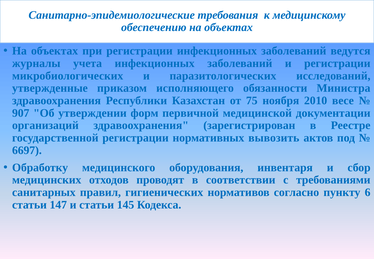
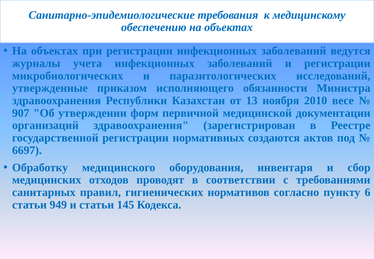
75: 75 -> 13
вывозить: вывозить -> создаются
147: 147 -> 949
